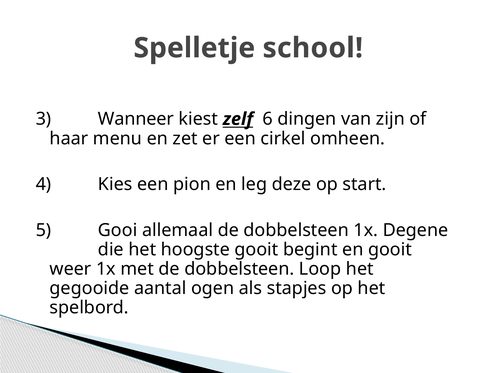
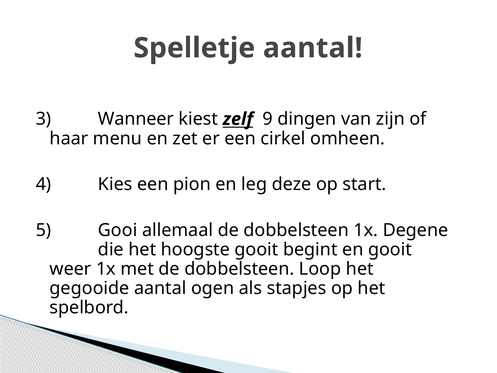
Spelletje school: school -> aantal
6: 6 -> 9
